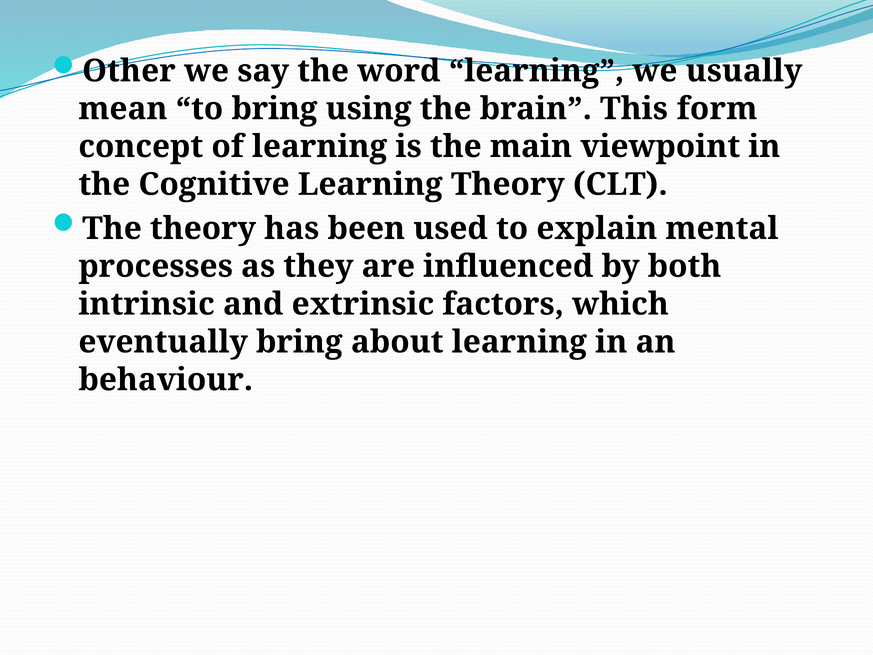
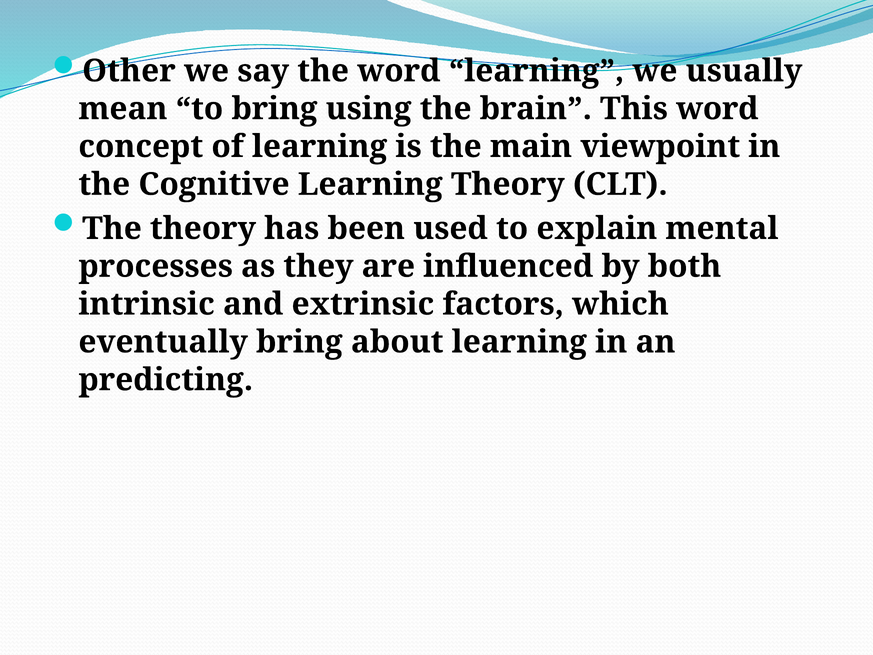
This form: form -> word
behaviour: behaviour -> predicting
